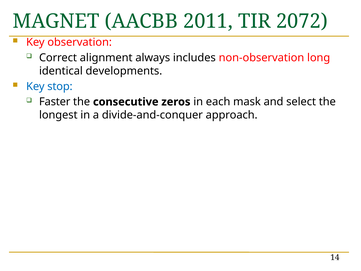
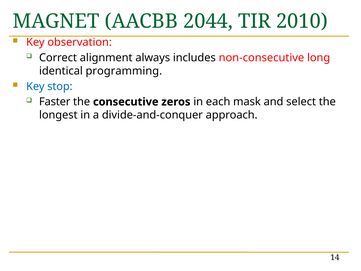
2011: 2011 -> 2044
2072: 2072 -> 2010
non-observation: non-observation -> non-consecutive
developments: developments -> programming
